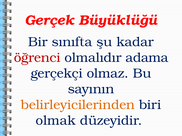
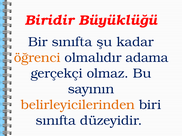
Gerçek: Gerçek -> Biridir
öğrenci colour: red -> orange
olmak at (56, 121): olmak -> sınıfta
